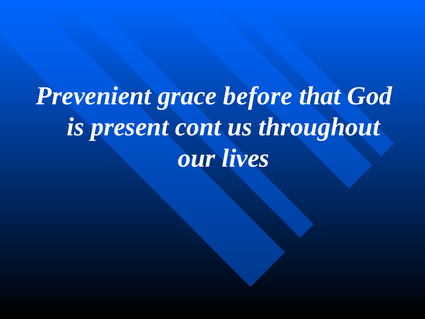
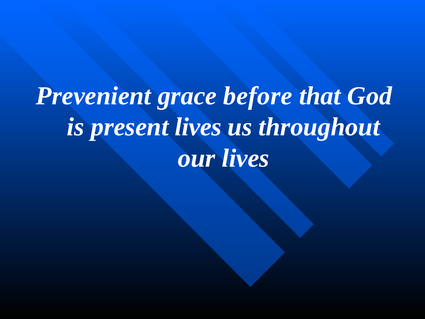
present cont: cont -> lives
